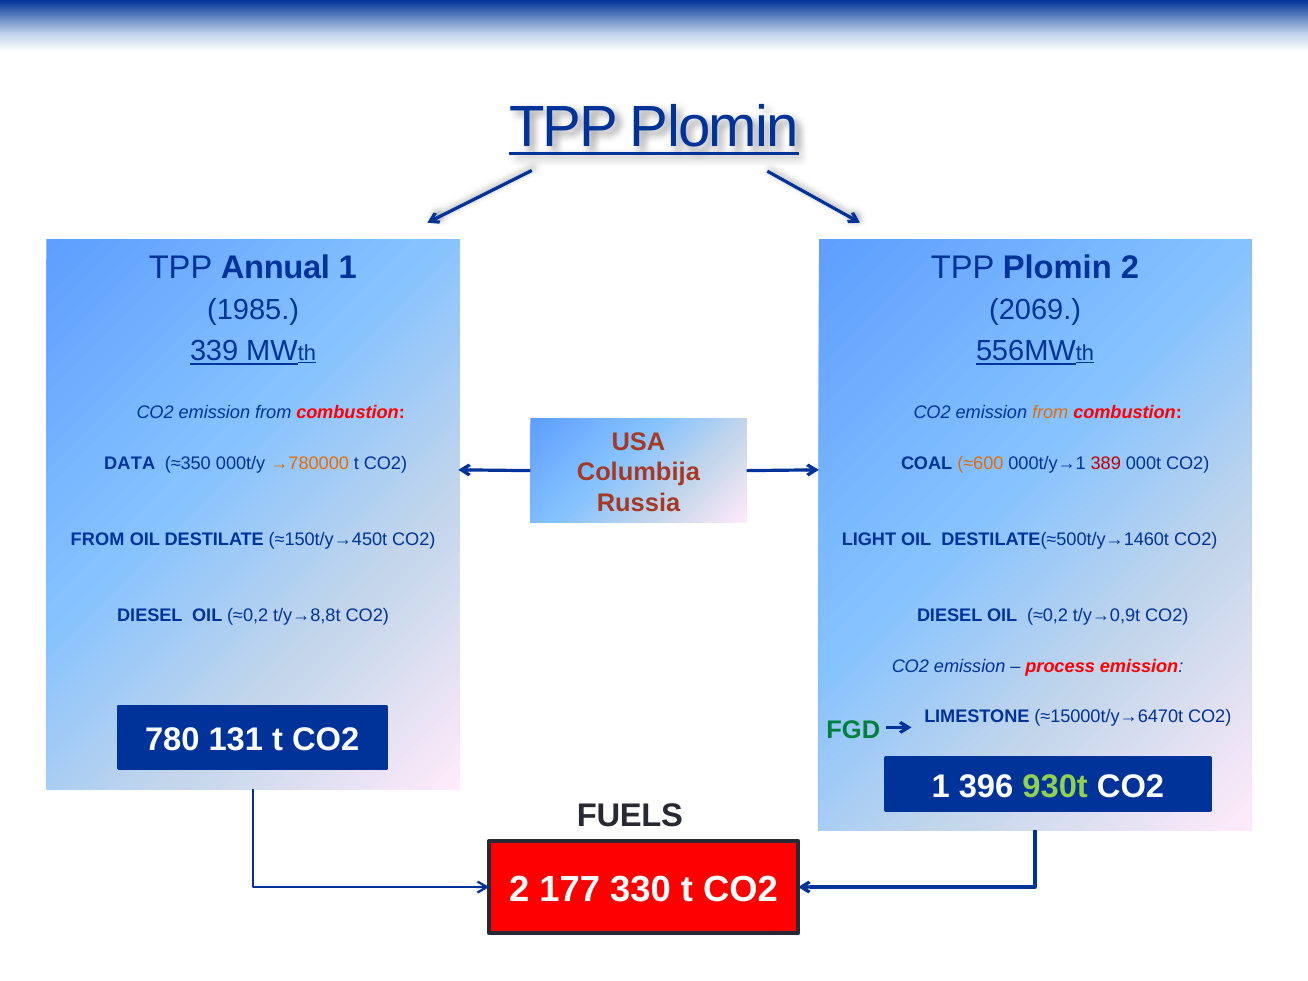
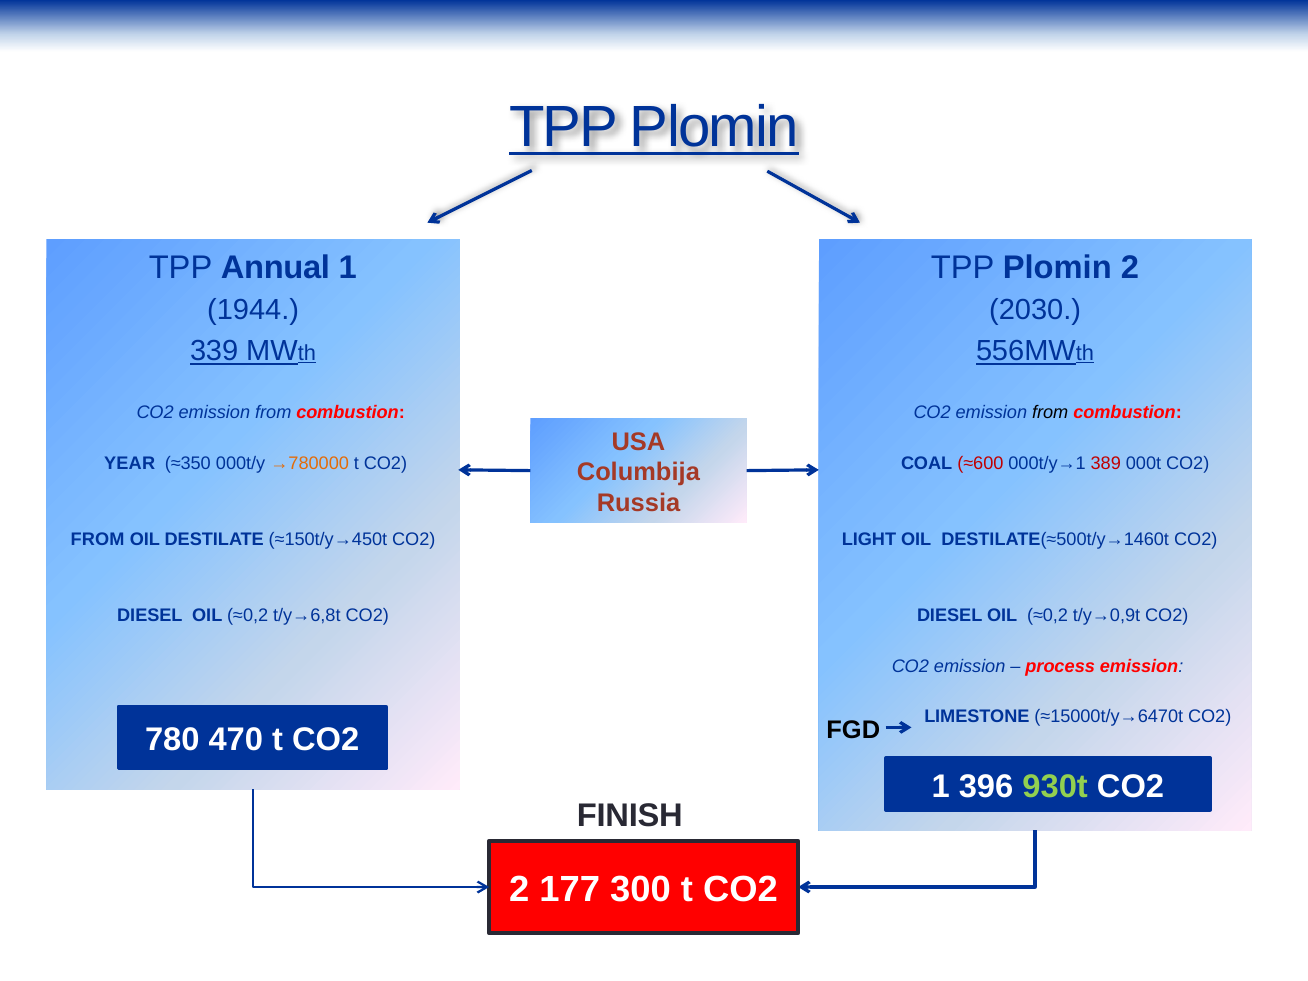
1985: 1985 -> 1944
2069: 2069 -> 2030
from at (1050, 413) colour: orange -> black
DATA: DATA -> YEAR
≈600 colour: orange -> red
t/y→8,8t: t/y→8,8t -> t/y→6,8t
FGD colour: green -> black
131: 131 -> 470
FUELS: FUELS -> FINISH
330: 330 -> 300
